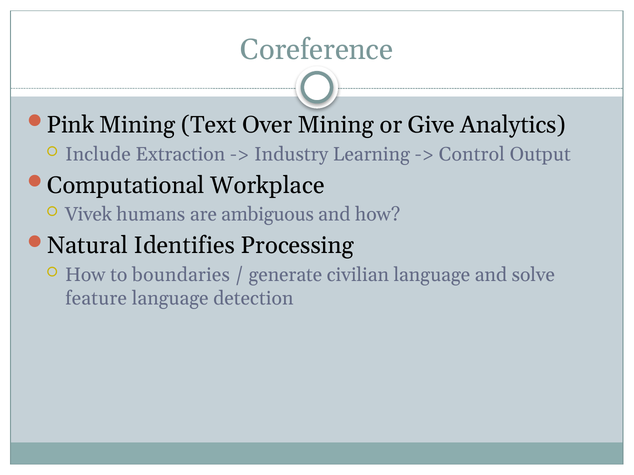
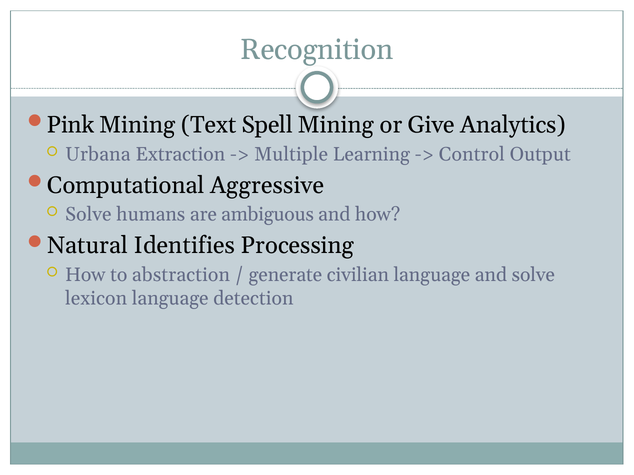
Coreference: Coreference -> Recognition
Over: Over -> Spell
Include: Include -> Urbana
Industry: Industry -> Multiple
Workplace: Workplace -> Aggressive
Vivek at (89, 215): Vivek -> Solve
boundaries: boundaries -> abstraction
feature: feature -> lexicon
